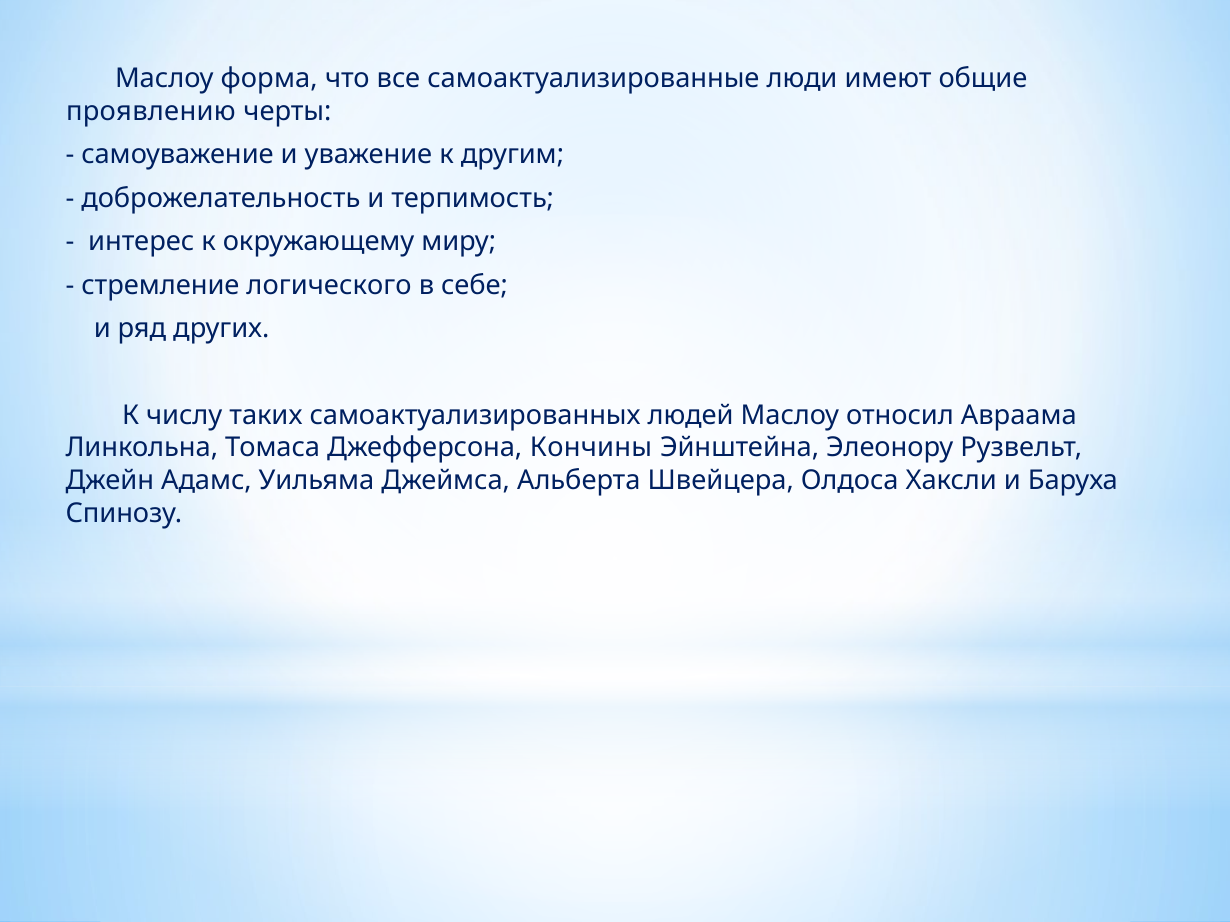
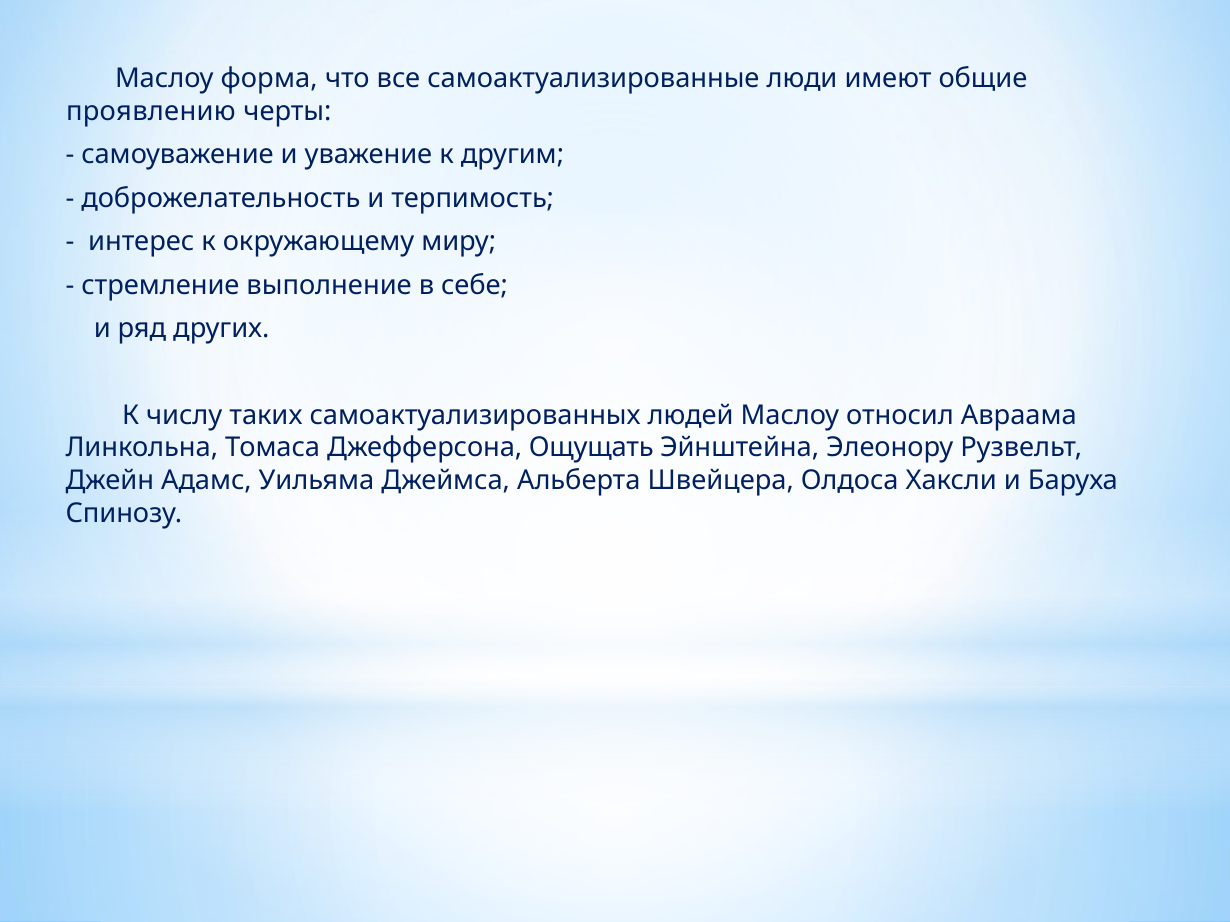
логического: логического -> выполнение
Кончины: Кончины -> Ощущать
